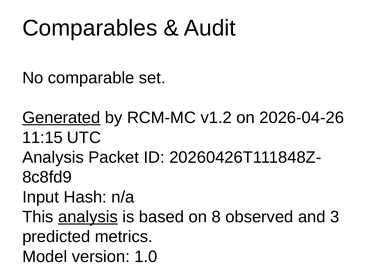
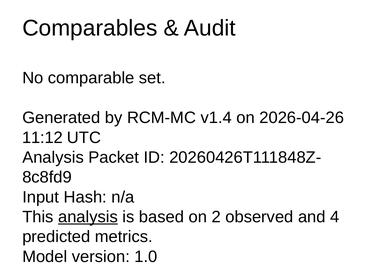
Generated underline: present -> none
v1.2: v1.2 -> v1.4
11:15: 11:15 -> 11:12
8: 8 -> 2
3: 3 -> 4
